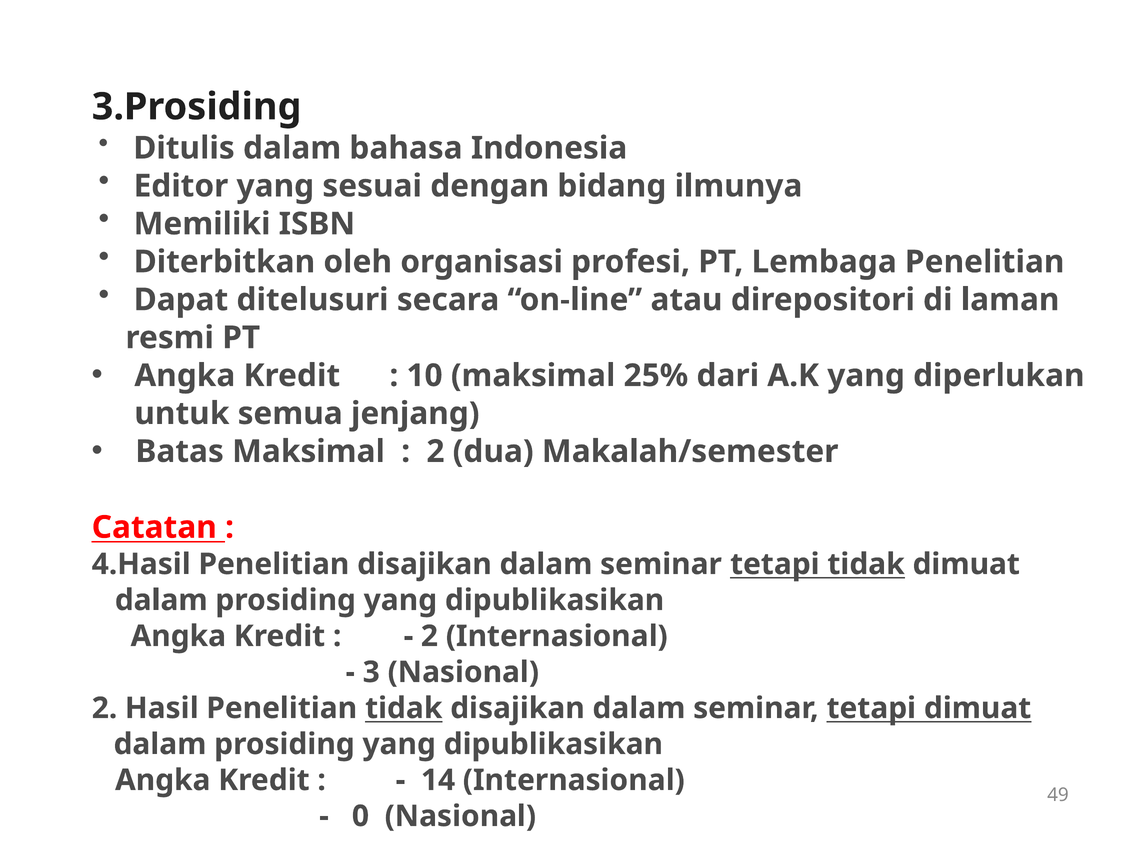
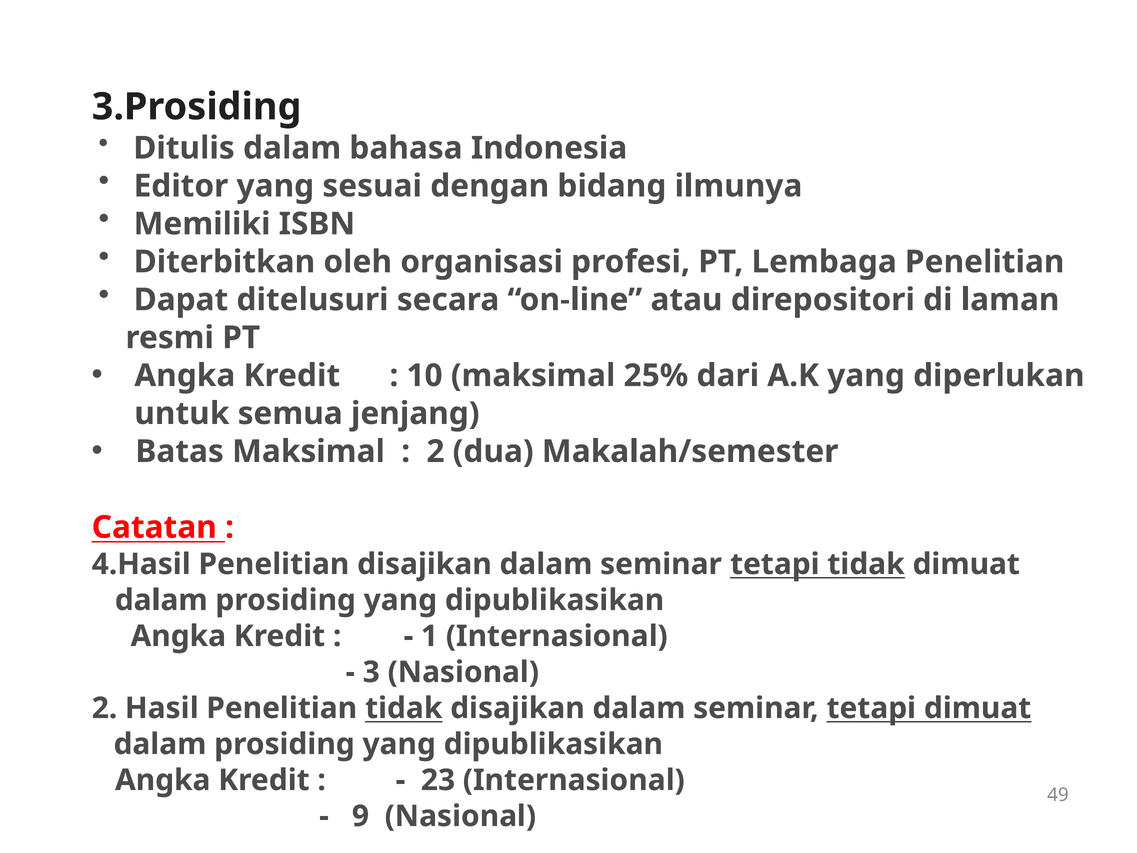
2 at (429, 636): 2 -> 1
14: 14 -> 23
0: 0 -> 9
